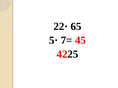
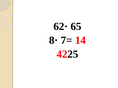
22·: 22· -> 62·
5·: 5· -> 8·
45: 45 -> 14
